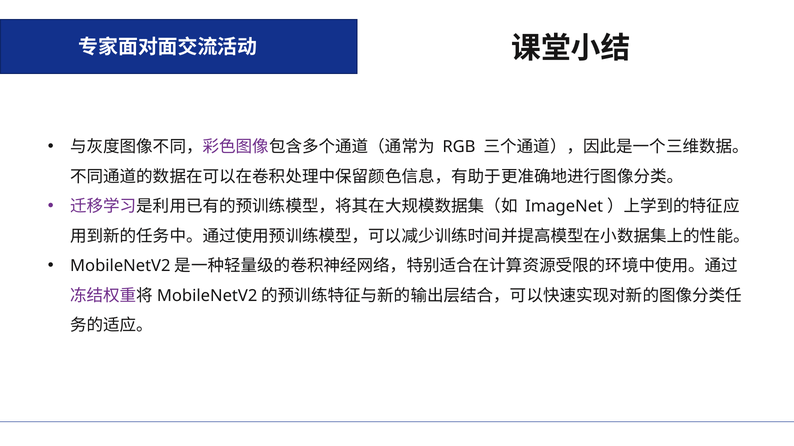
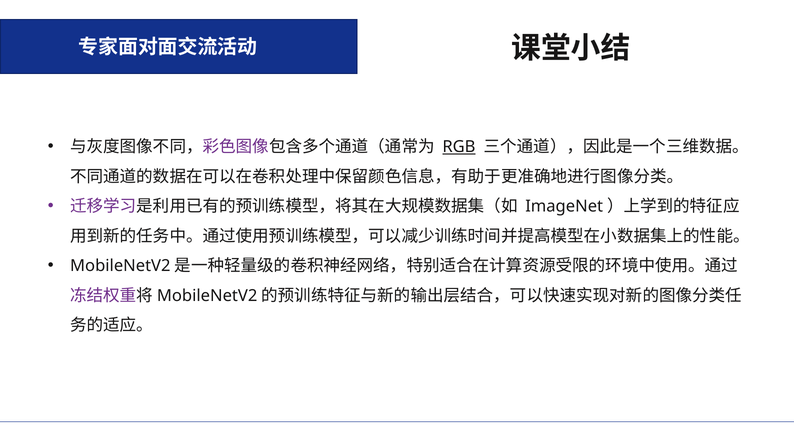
RGB underline: none -> present
